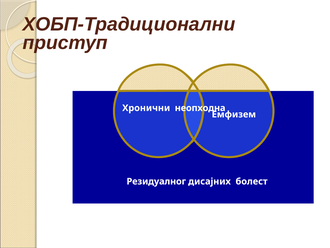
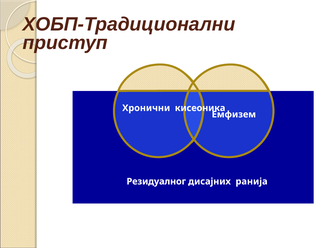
неопходна: неопходна -> кисеоника
болест: болест -> ранија
